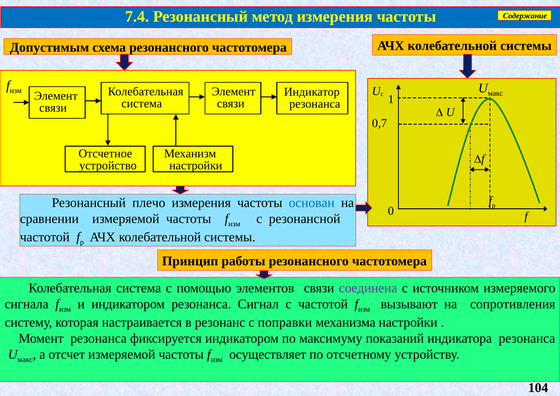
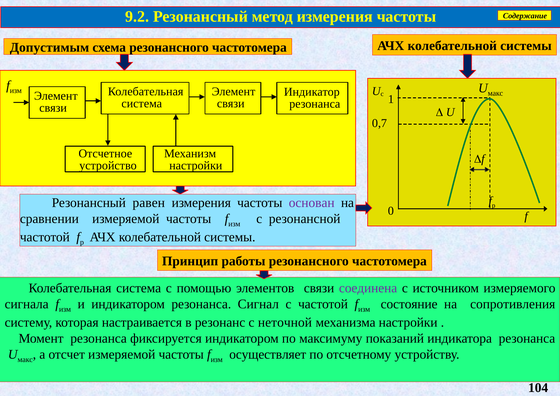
7.4: 7.4 -> 9.2
плечо: плечо -> равен
основан colour: blue -> purple
вызывают: вызывают -> состояние
поправки: поправки -> неточной
